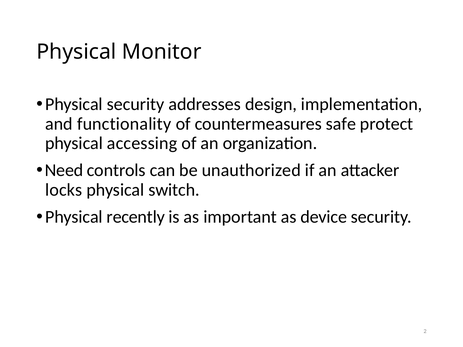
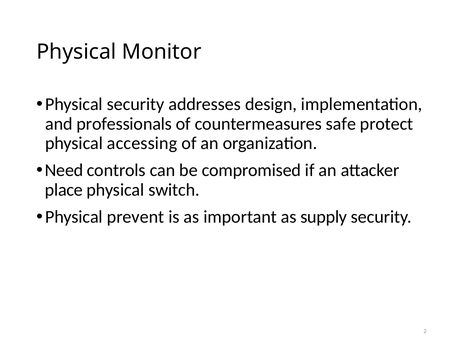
functionality: functionality -> professionals
unauthorized: unauthorized -> compromised
locks: locks -> place
recently: recently -> prevent
device: device -> supply
